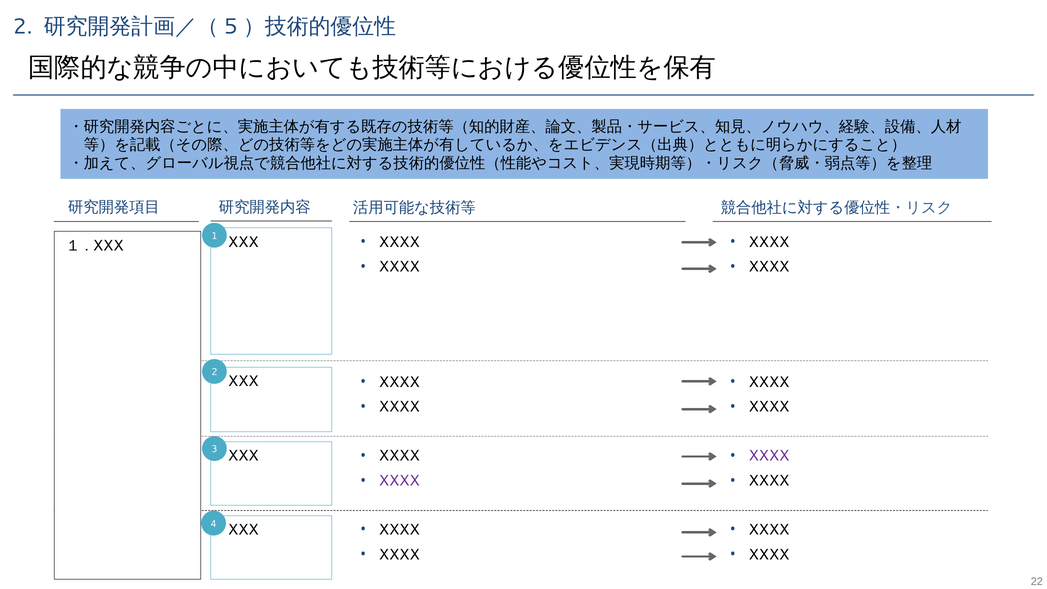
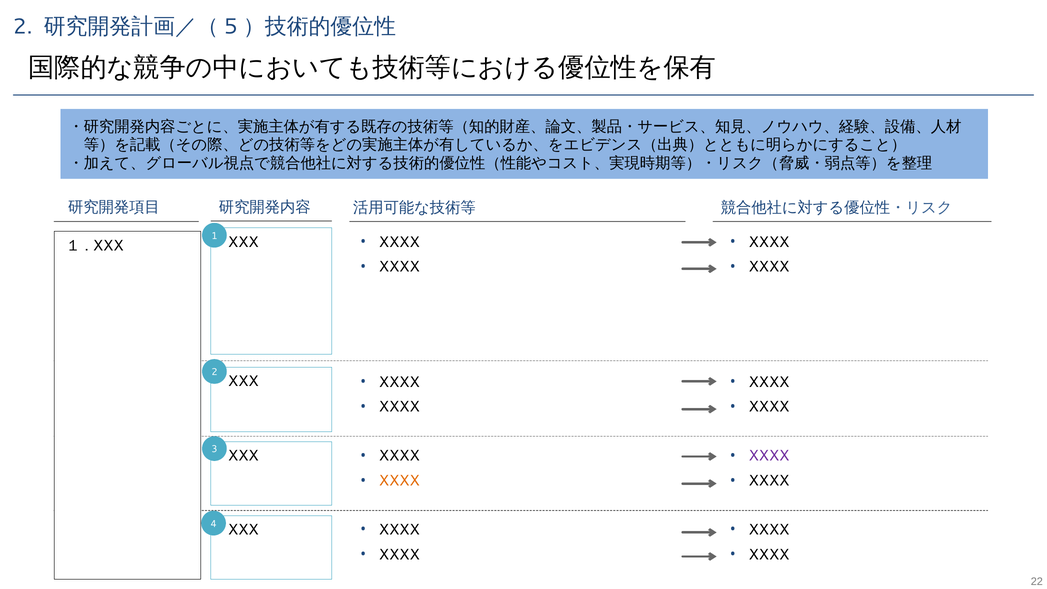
XXXX at (399, 481) colour: purple -> orange
